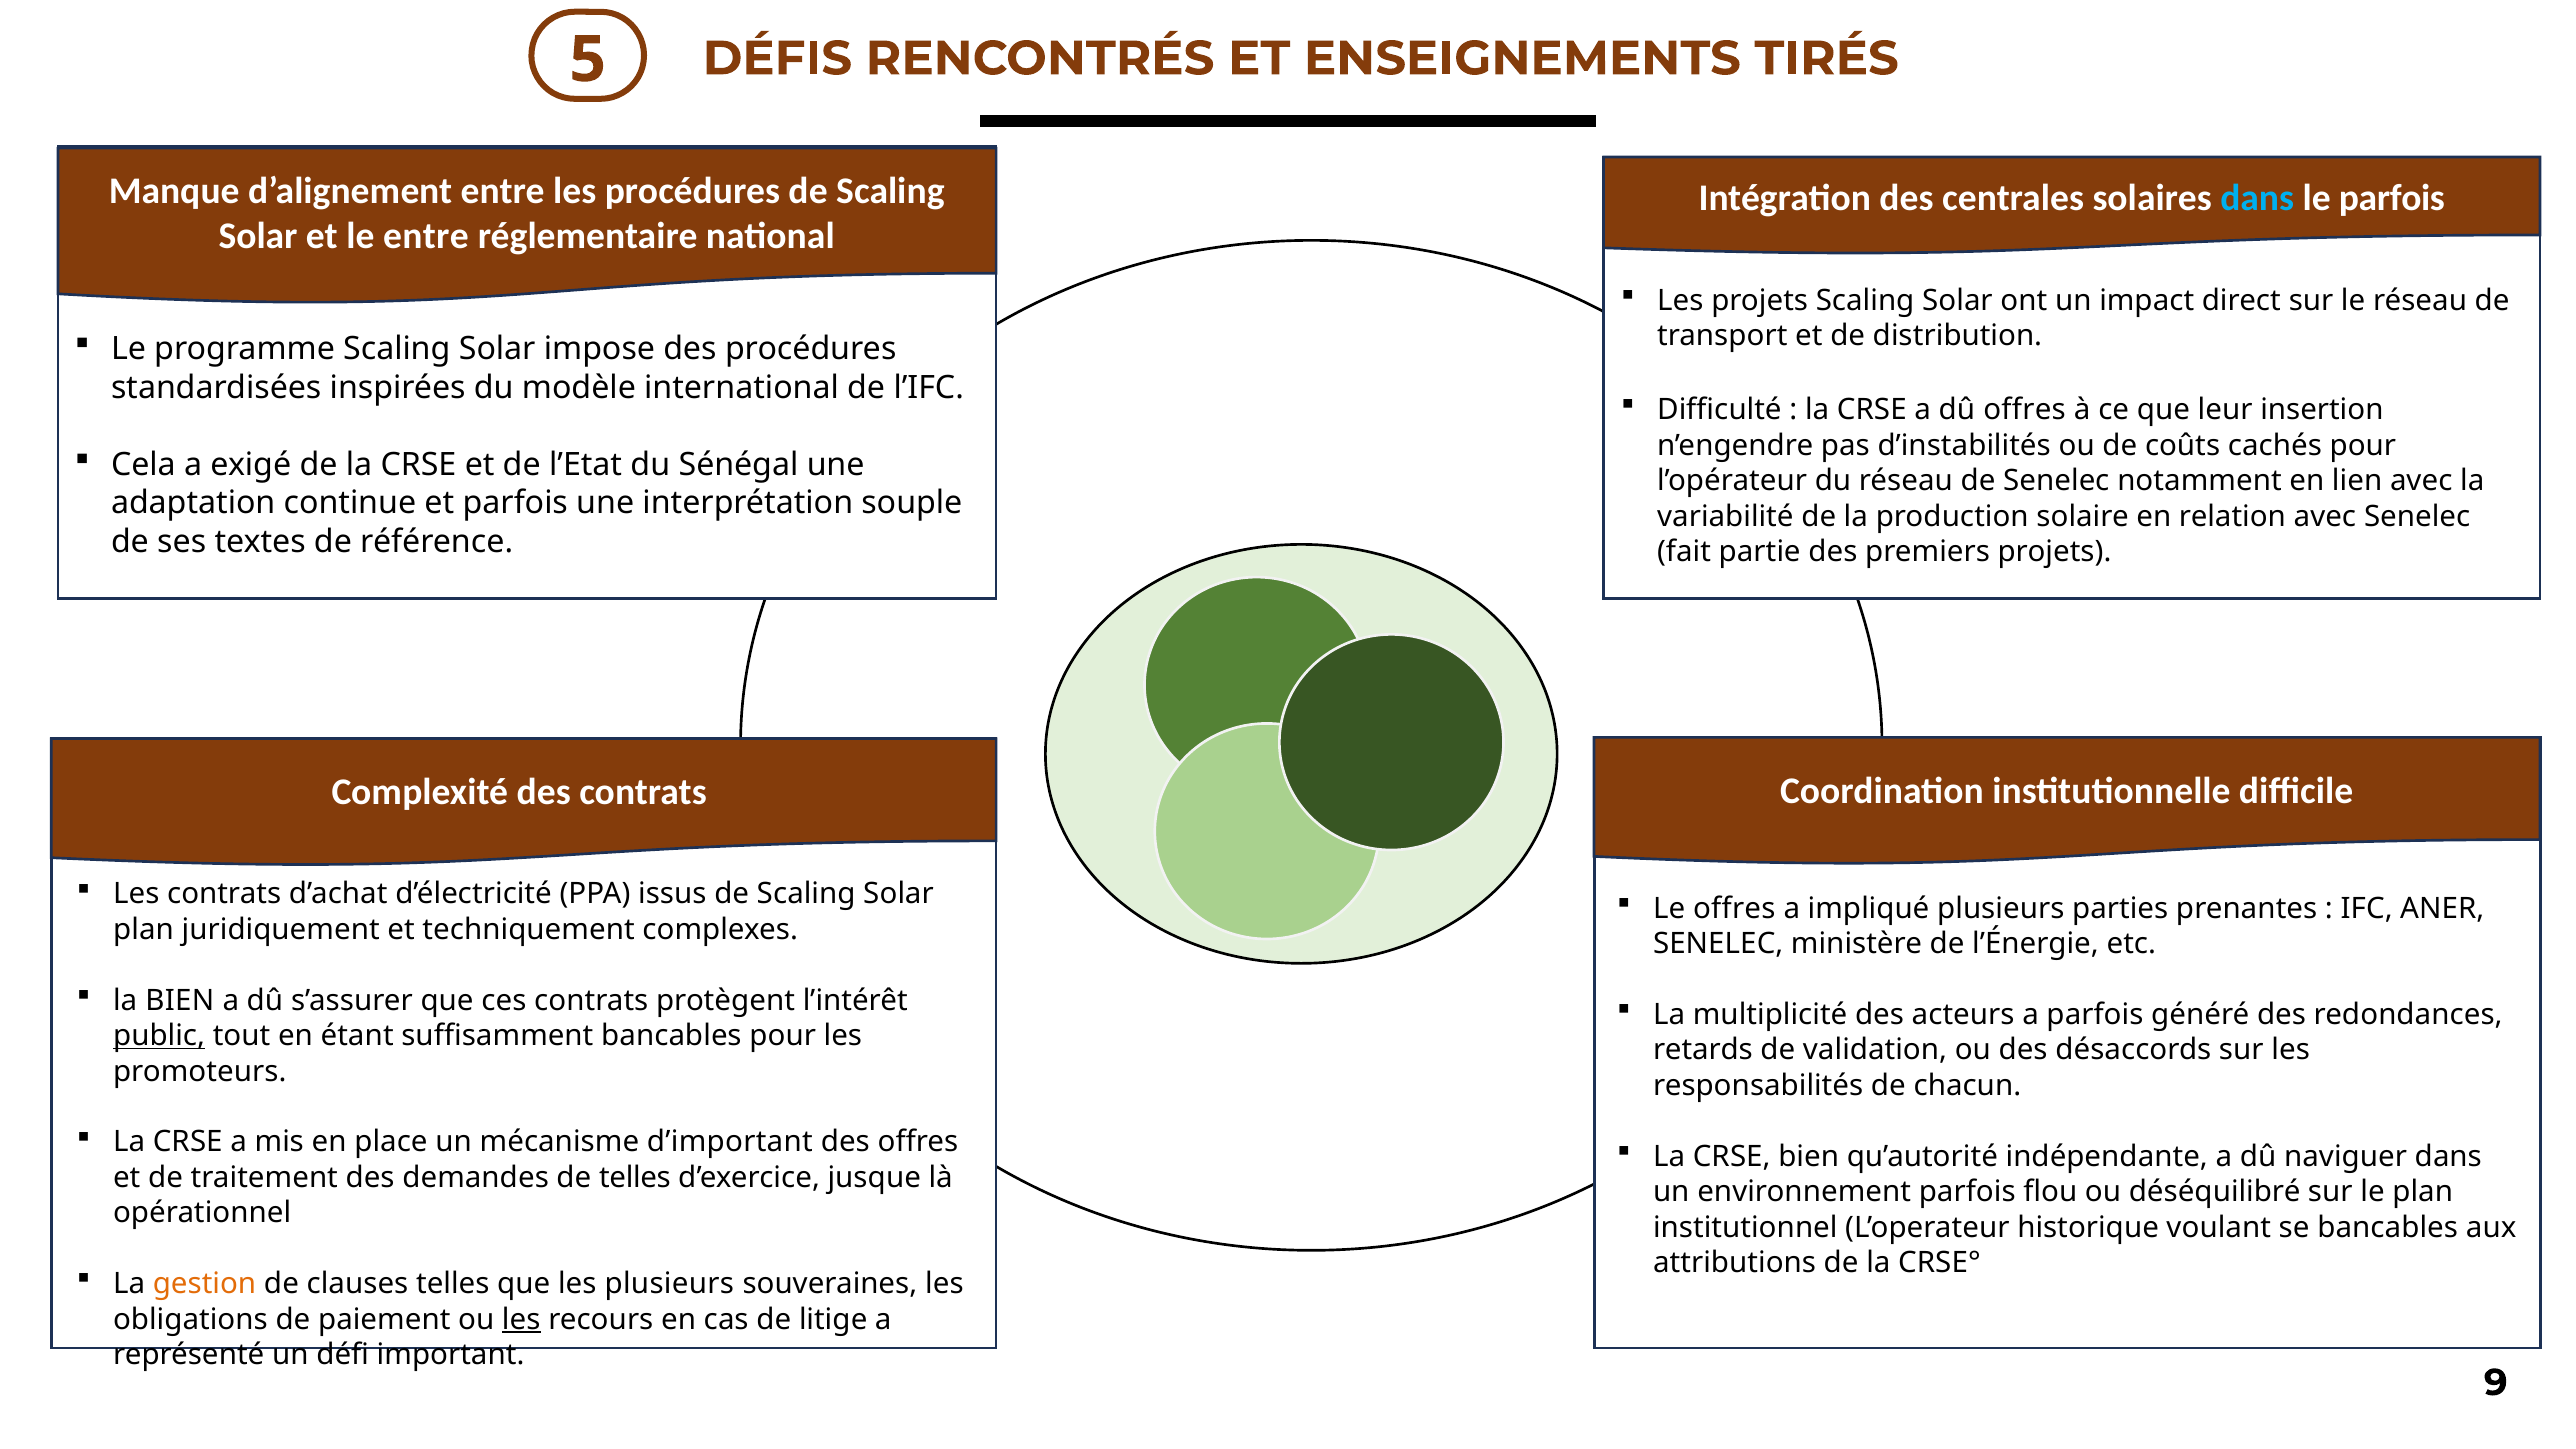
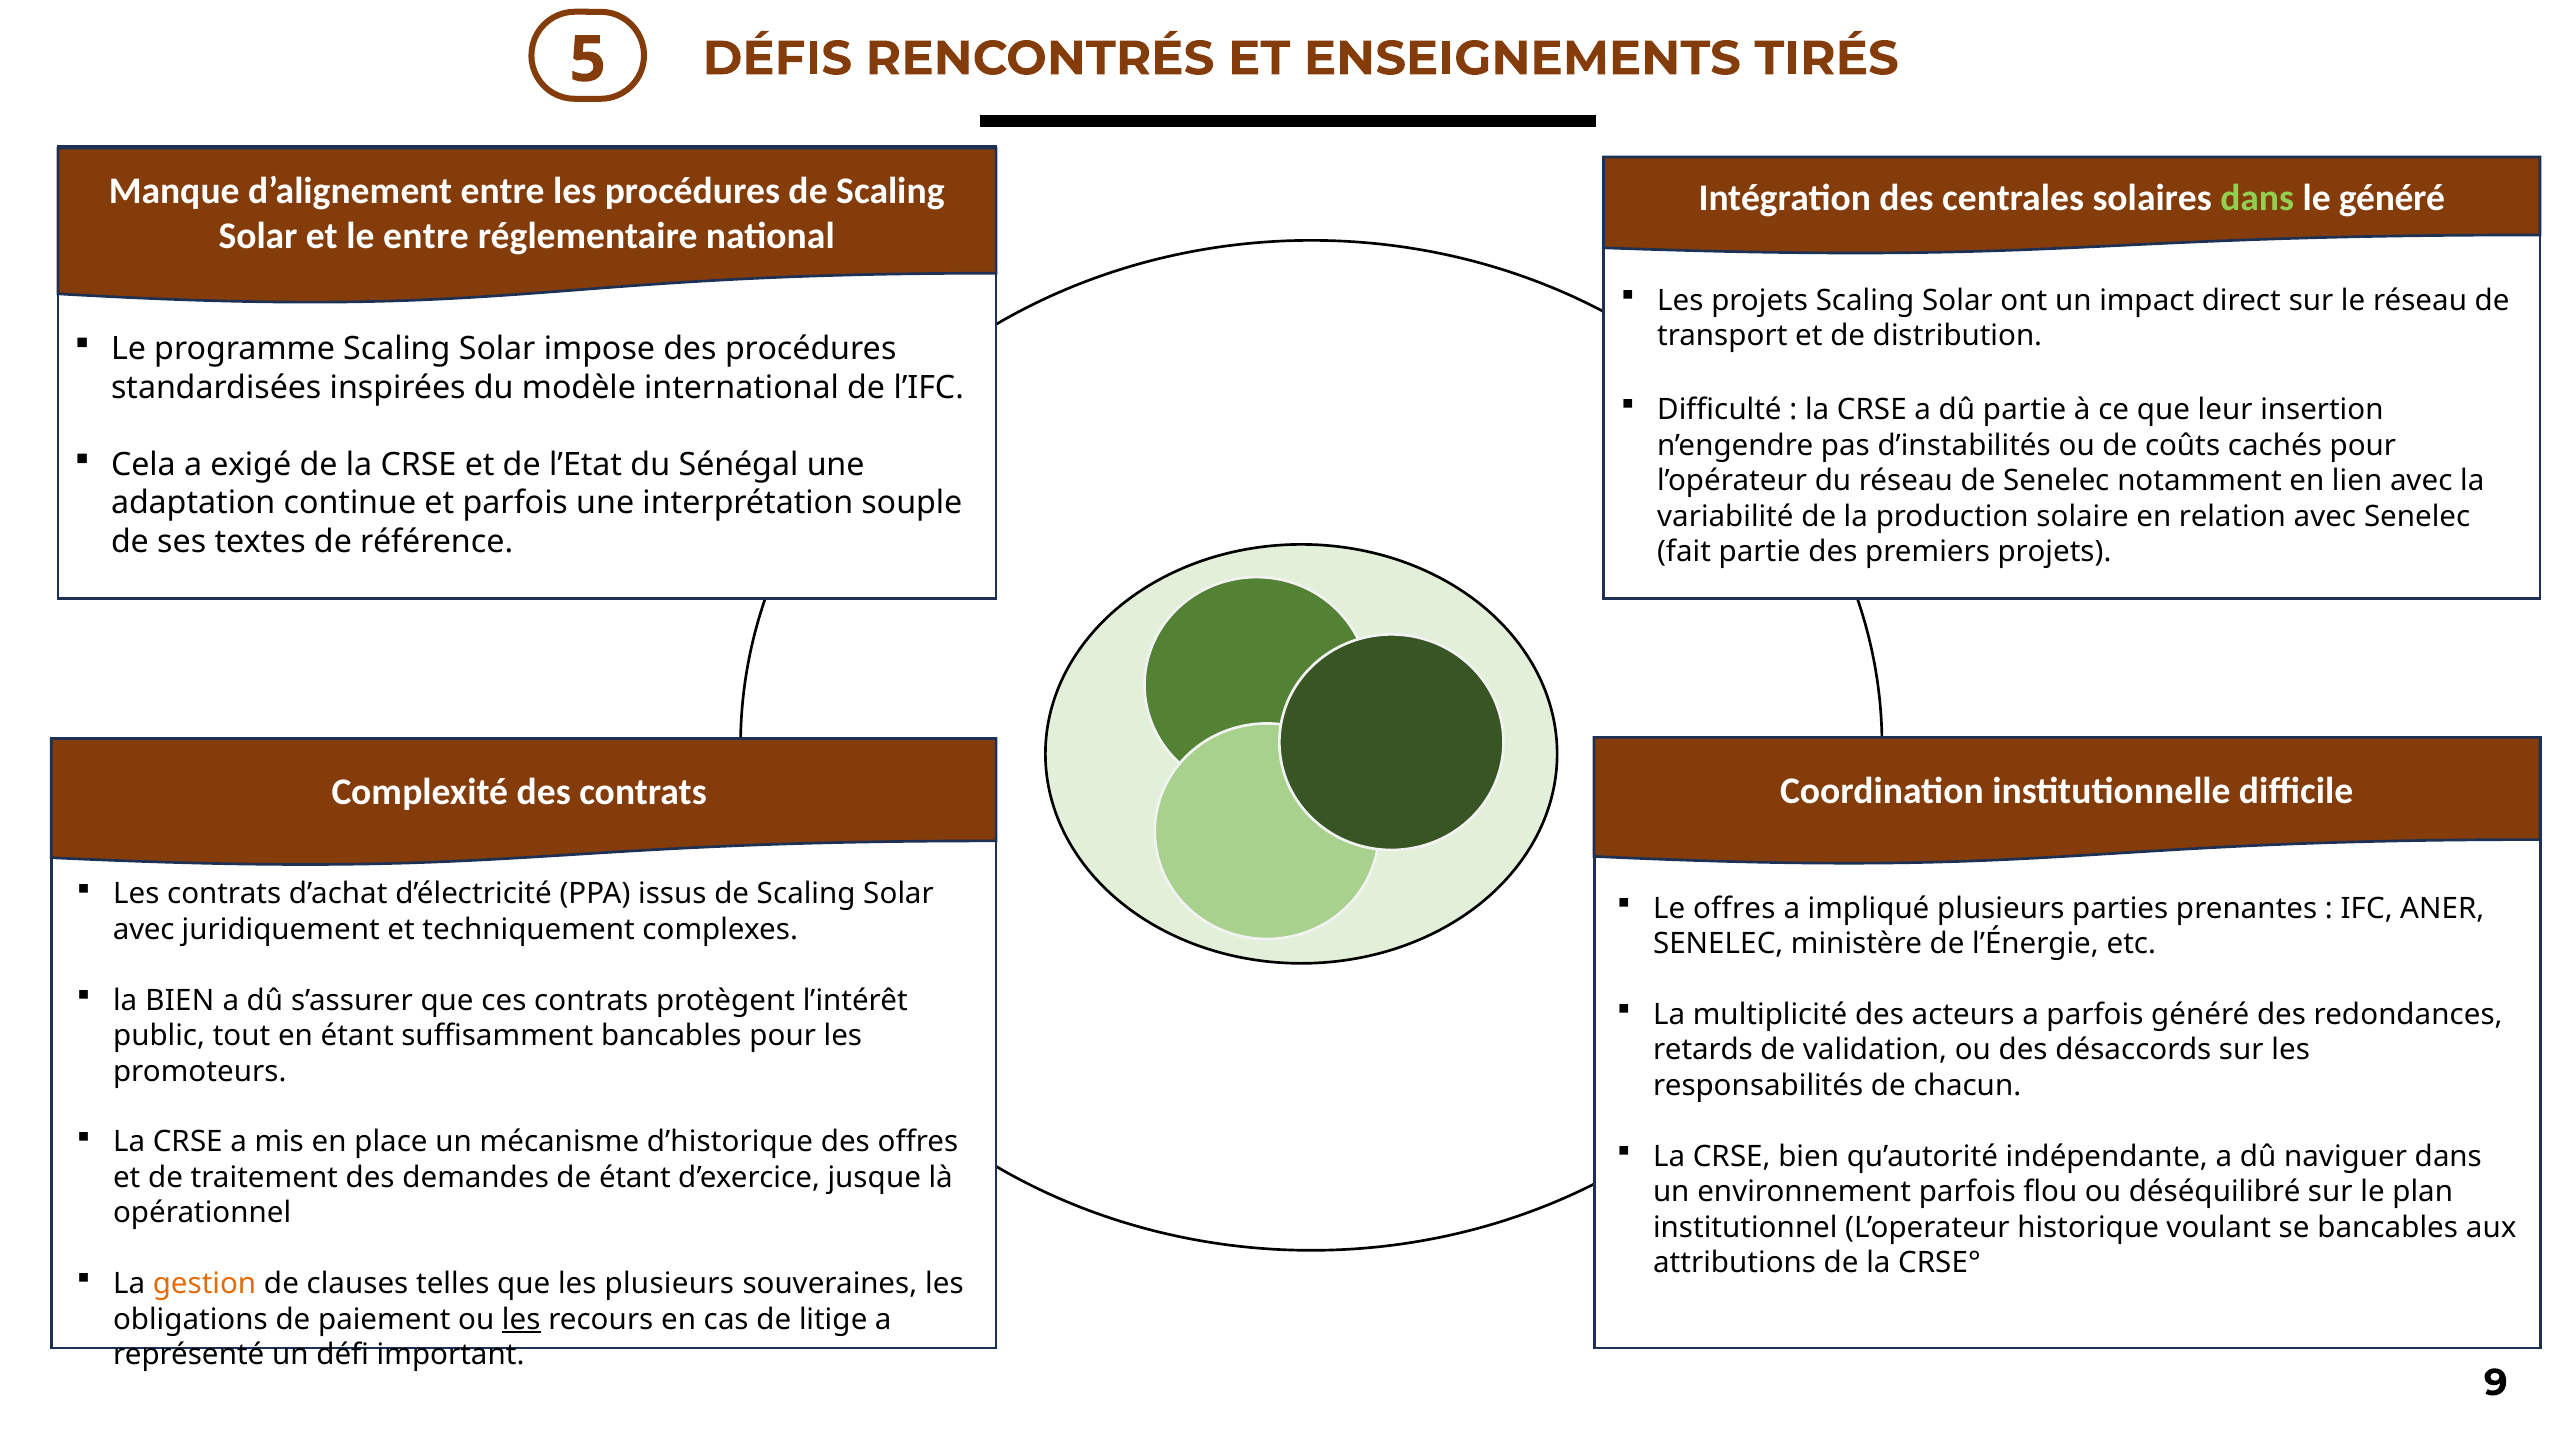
dans at (2257, 199) colour: light blue -> light green
le parfois: parfois -> généré
dû offres: offres -> partie
plan at (144, 929): plan -> avec
public underline: present -> none
d’important: d’important -> d’historique
de telles: telles -> étant
